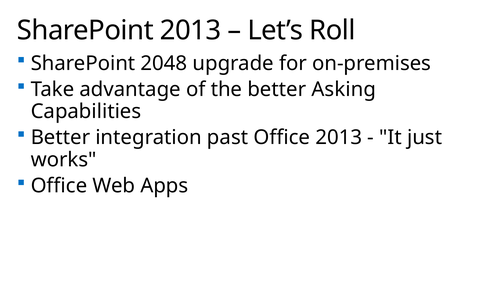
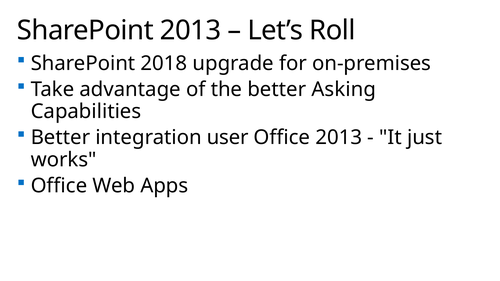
2048: 2048 -> 2018
past: past -> user
